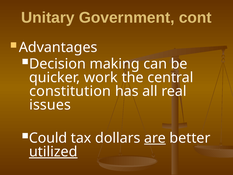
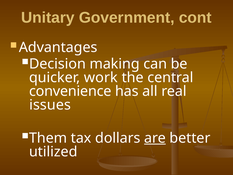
constitution: constitution -> convenience
Could: Could -> Them
utilized underline: present -> none
